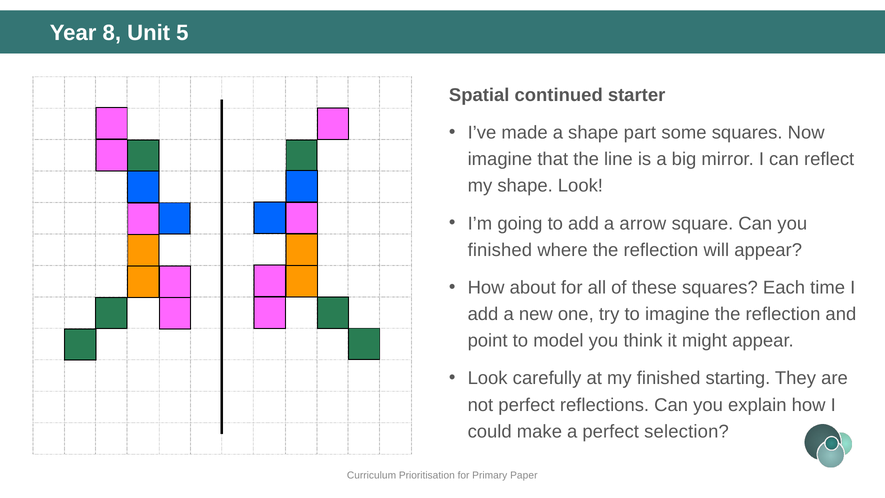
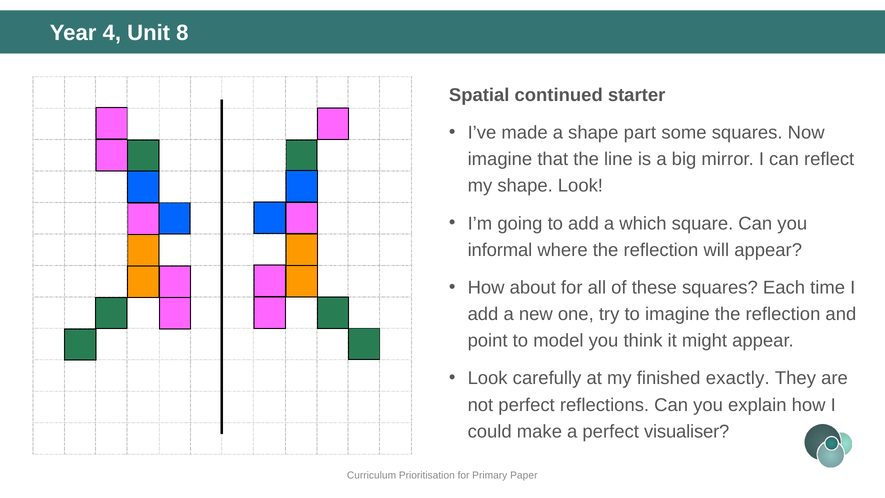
8: 8 -> 4
5: 5 -> 8
arrow: arrow -> which
finished at (500, 250): finished -> informal
starting: starting -> exactly
selection: selection -> visualiser
